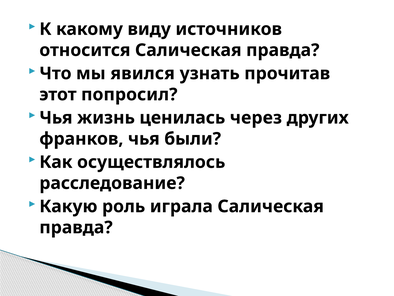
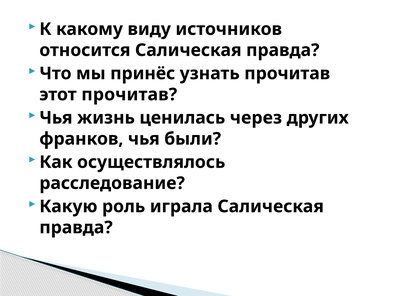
явился: явился -> принёс
этот попросил: попросил -> прочитав
